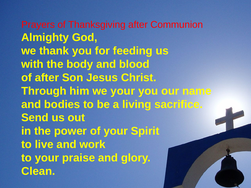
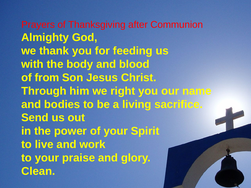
of after: after -> from
we your: your -> right
